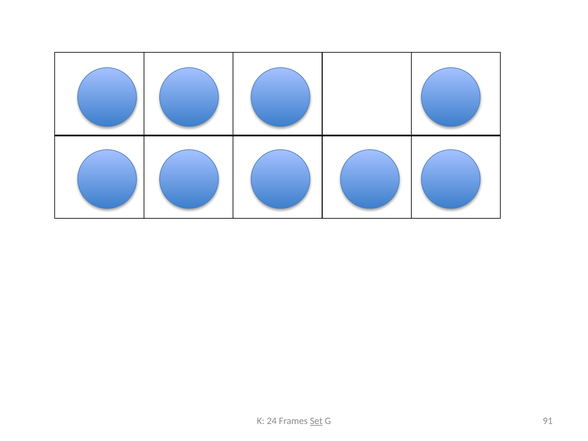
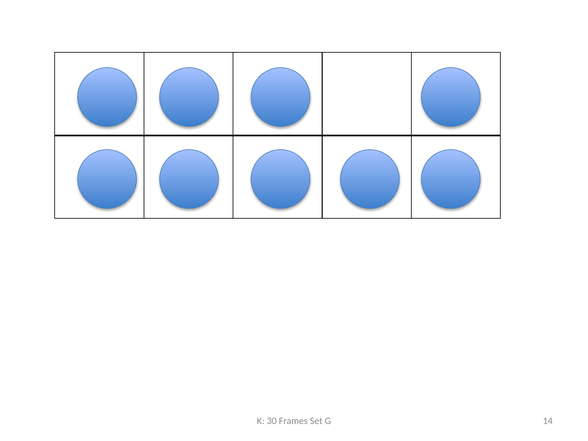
24: 24 -> 30
Set underline: present -> none
91: 91 -> 14
